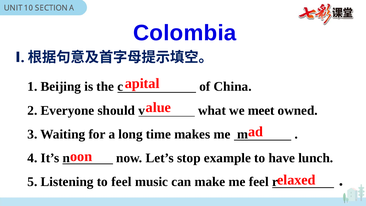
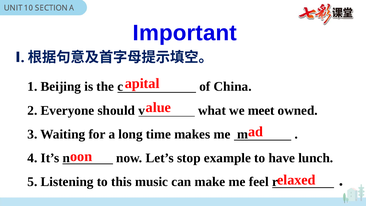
Colombia: Colombia -> Important
to feel: feel -> this
